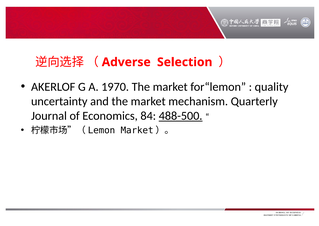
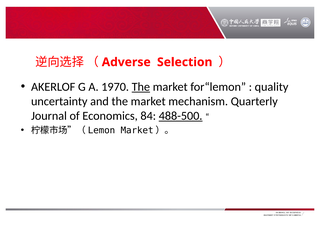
The at (141, 87) underline: none -> present
